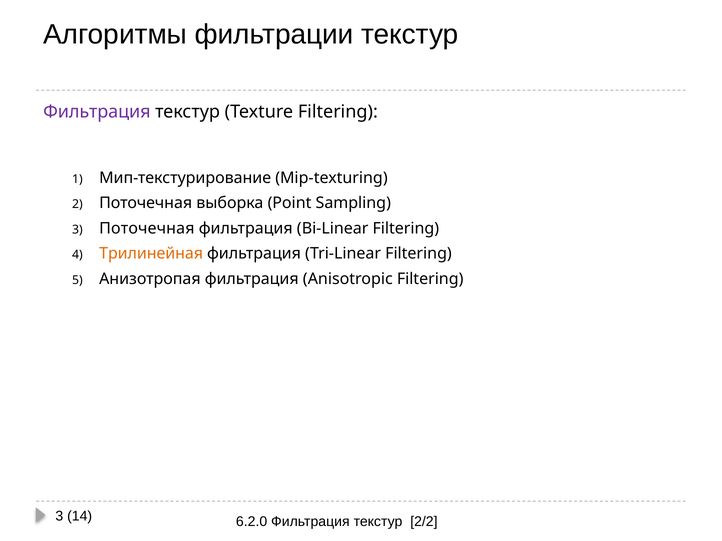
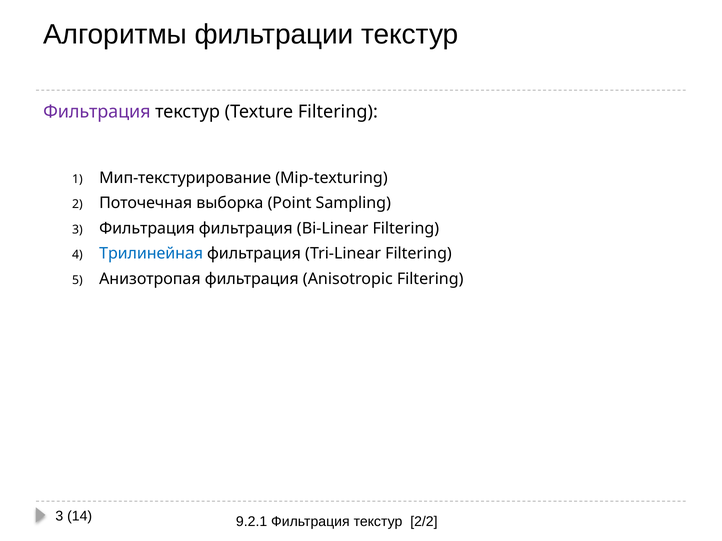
3 Поточечная: Поточечная -> Фильтрация
Трилинейная colour: orange -> blue
6.2.0: 6.2.0 -> 9.2.1
